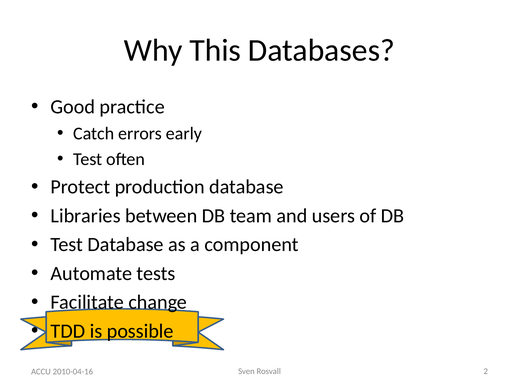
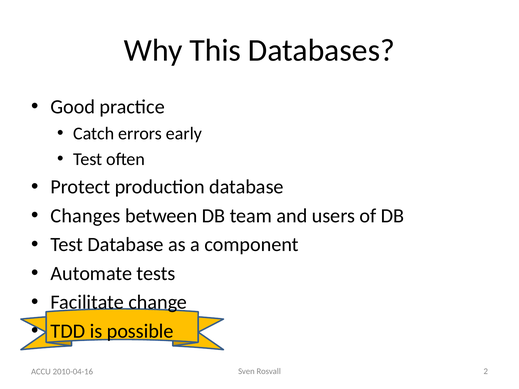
Libraries: Libraries -> Changes
